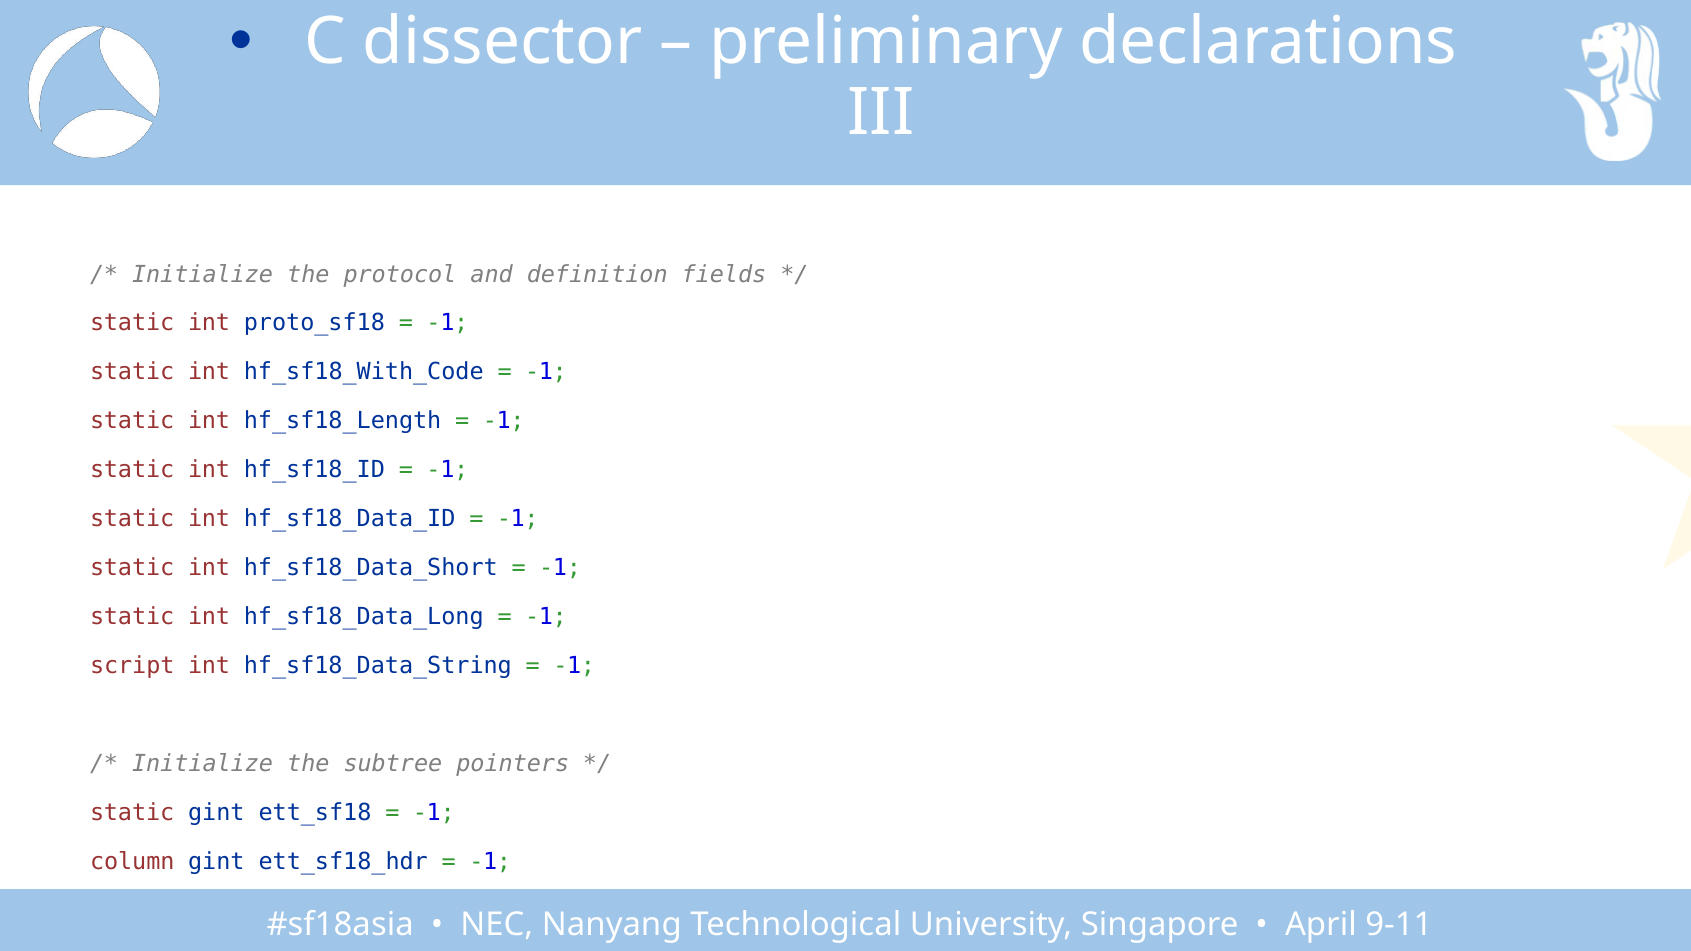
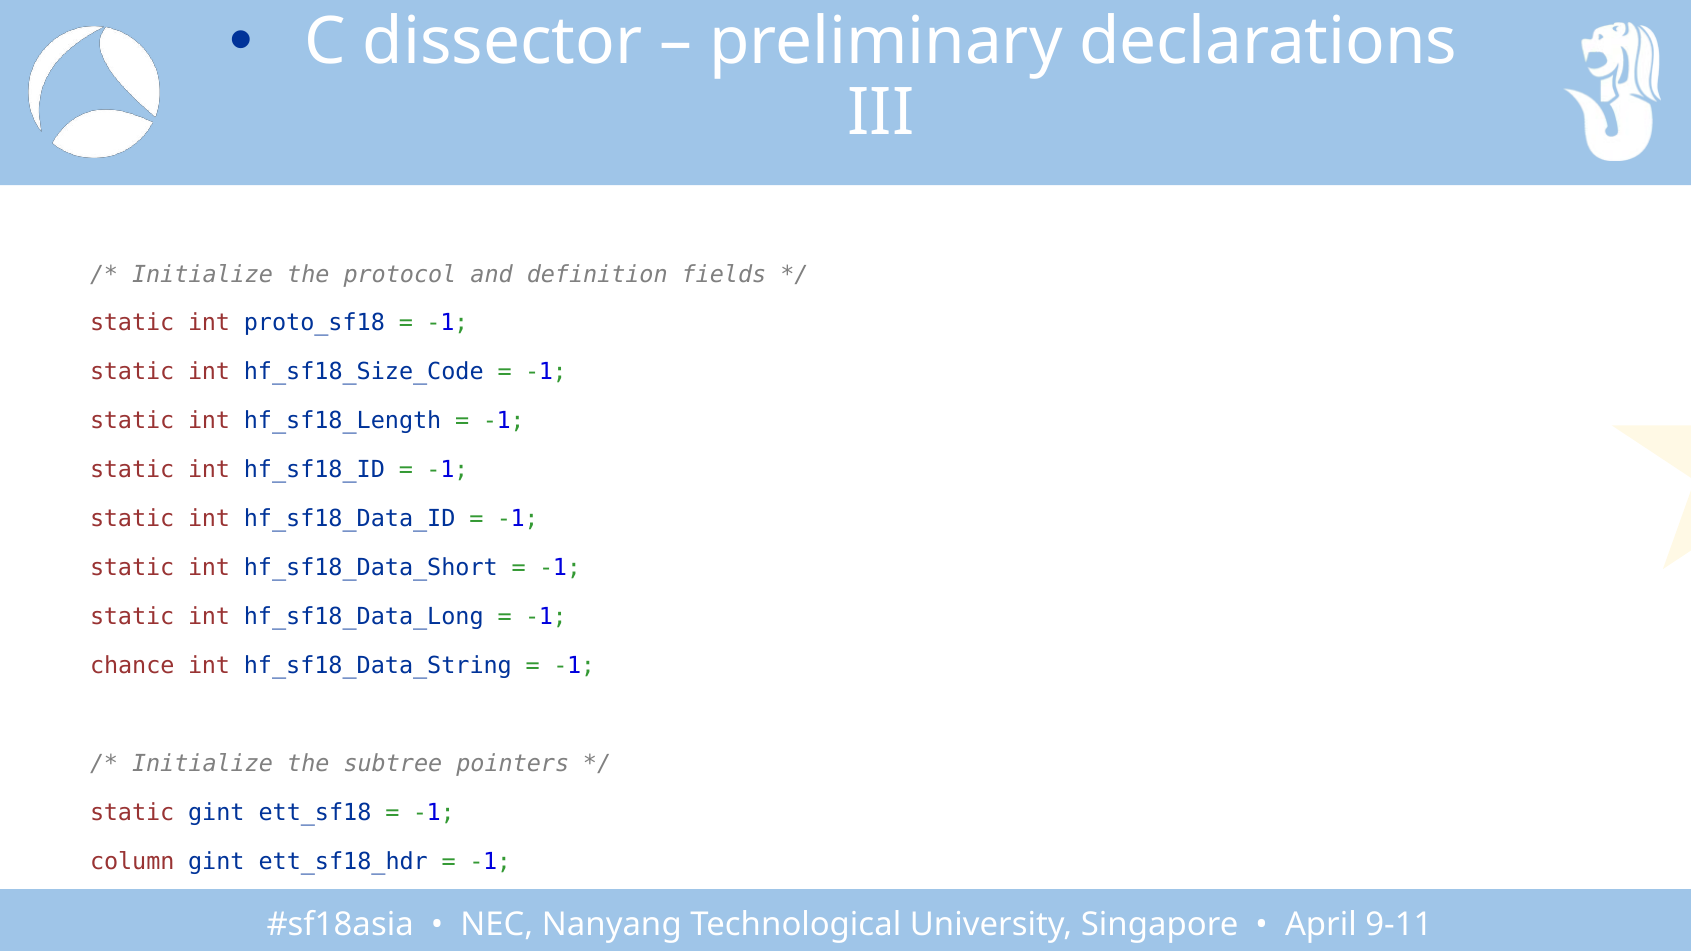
hf_sf18_With_Code: hf_sf18_With_Code -> hf_sf18_Size_Code
script: script -> chance
